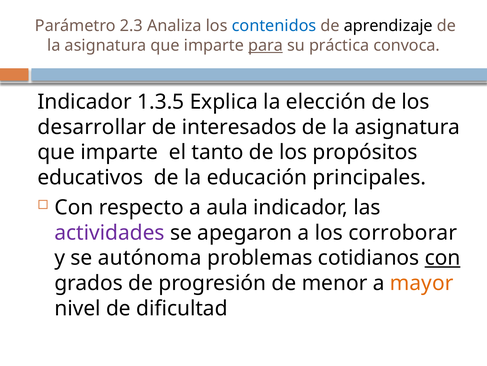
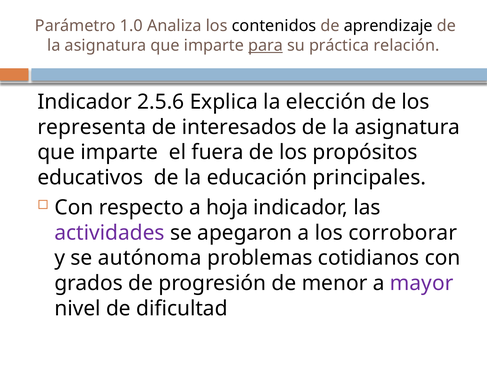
2.3: 2.3 -> 1.0
contenidos colour: blue -> black
convoca: convoca -> relación
1.3.5: 1.3.5 -> 2.5.6
desarrollar: desarrollar -> representa
tanto: tanto -> fuera
aula: aula -> hoja
con at (443, 257) underline: present -> none
mayor colour: orange -> purple
